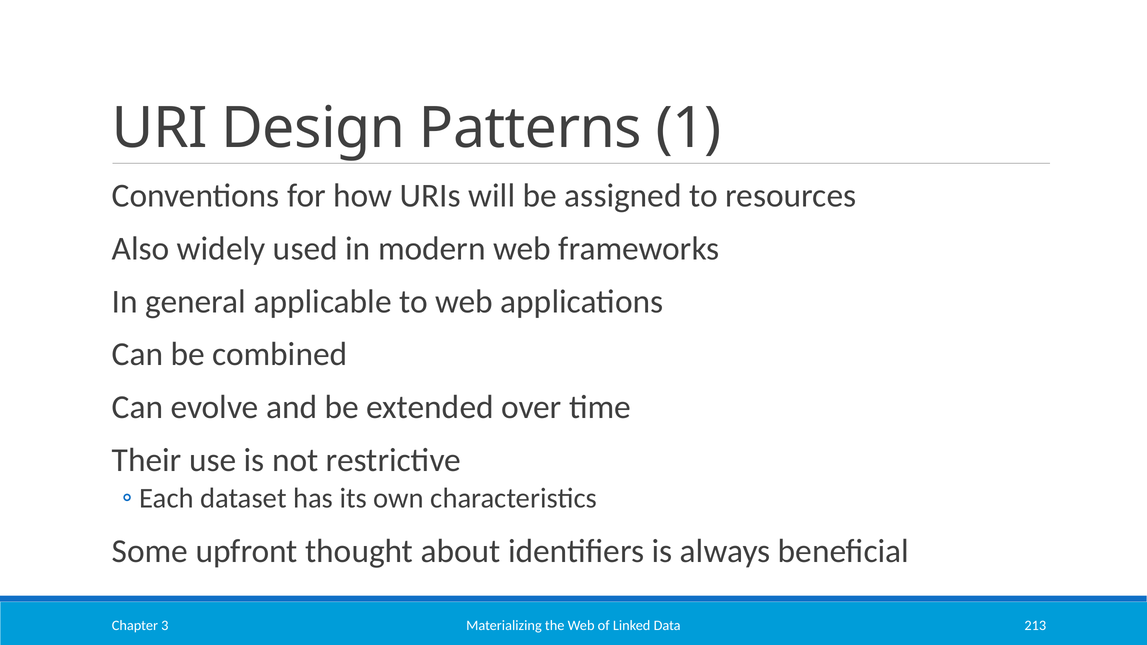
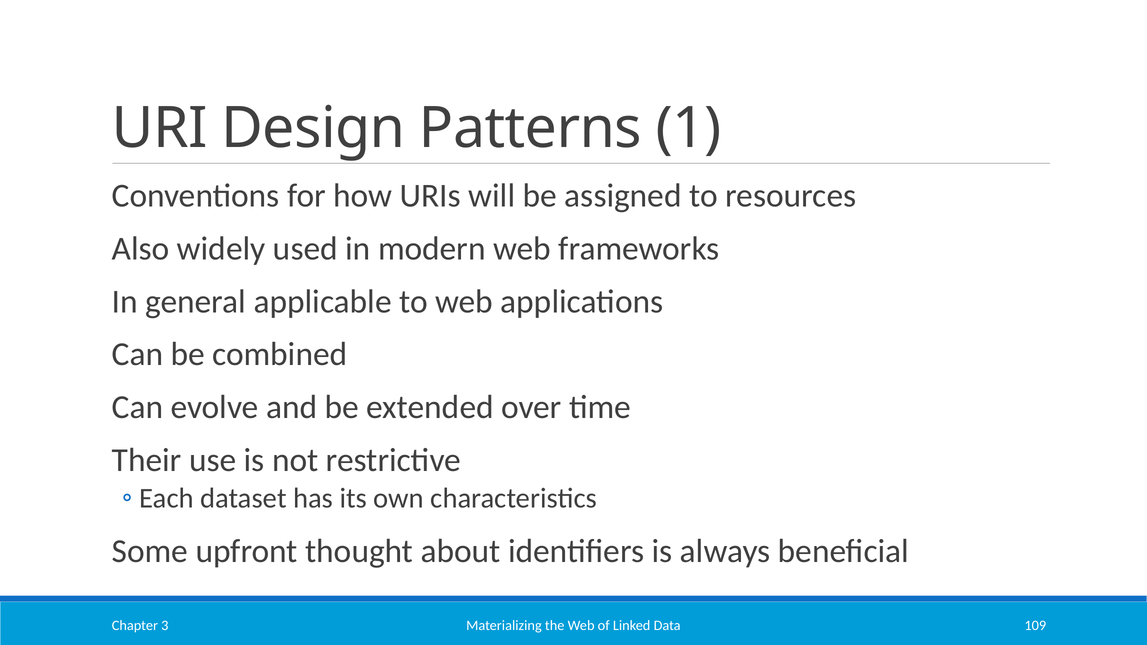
213: 213 -> 109
